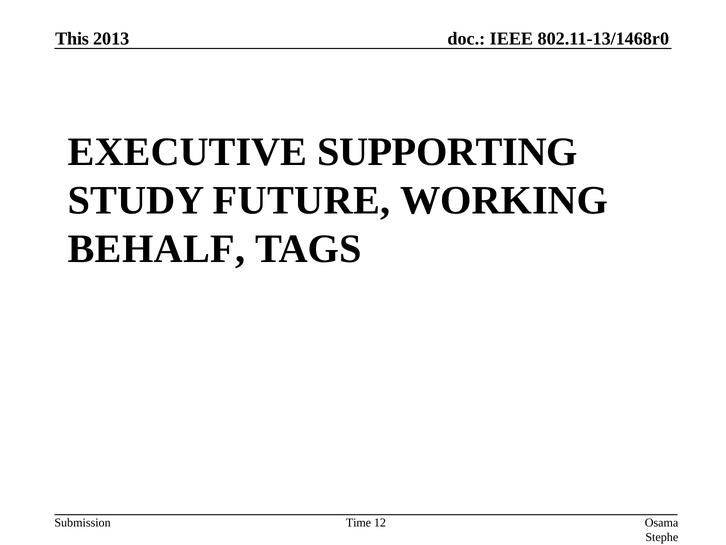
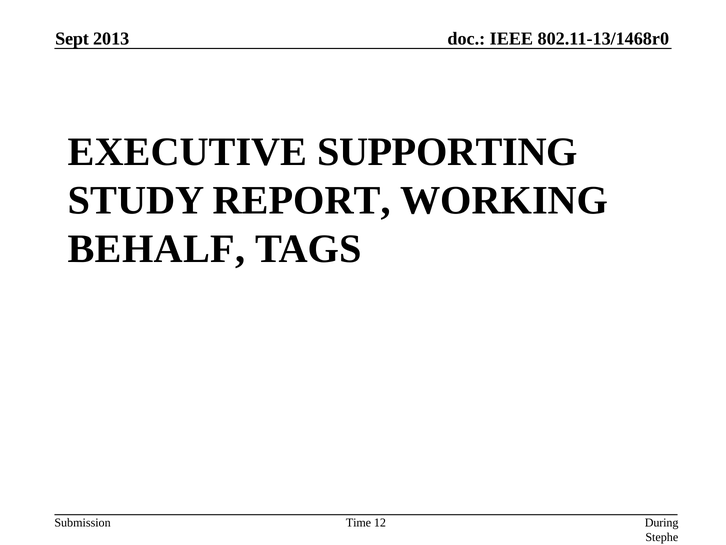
This: This -> Sept
FUTURE: FUTURE -> REPORT
Osama: Osama -> During
